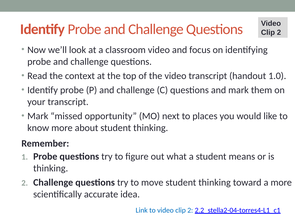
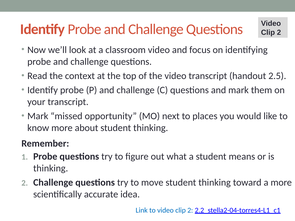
1.0: 1.0 -> 2.5
